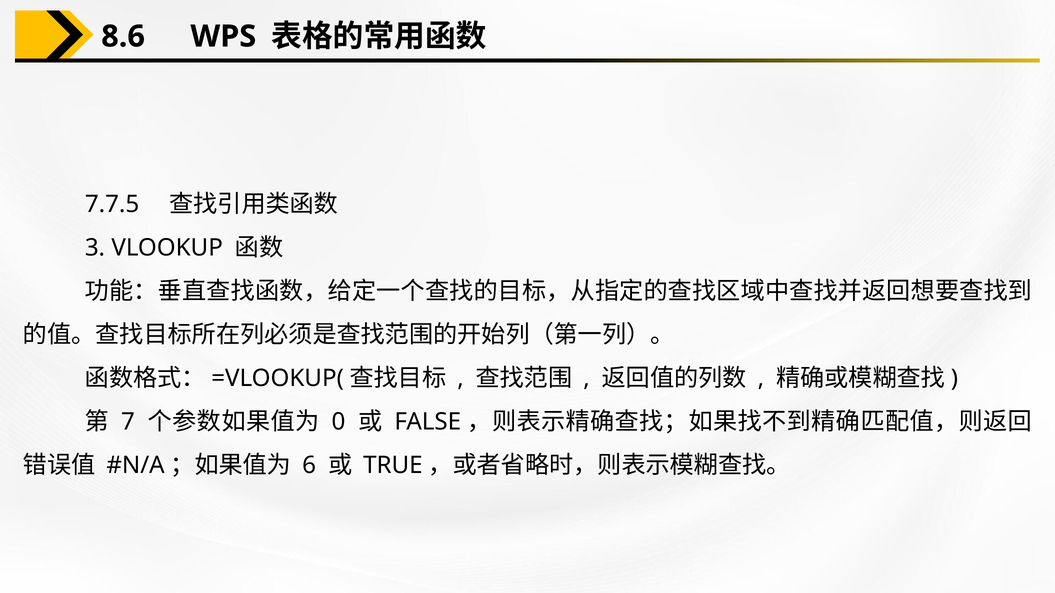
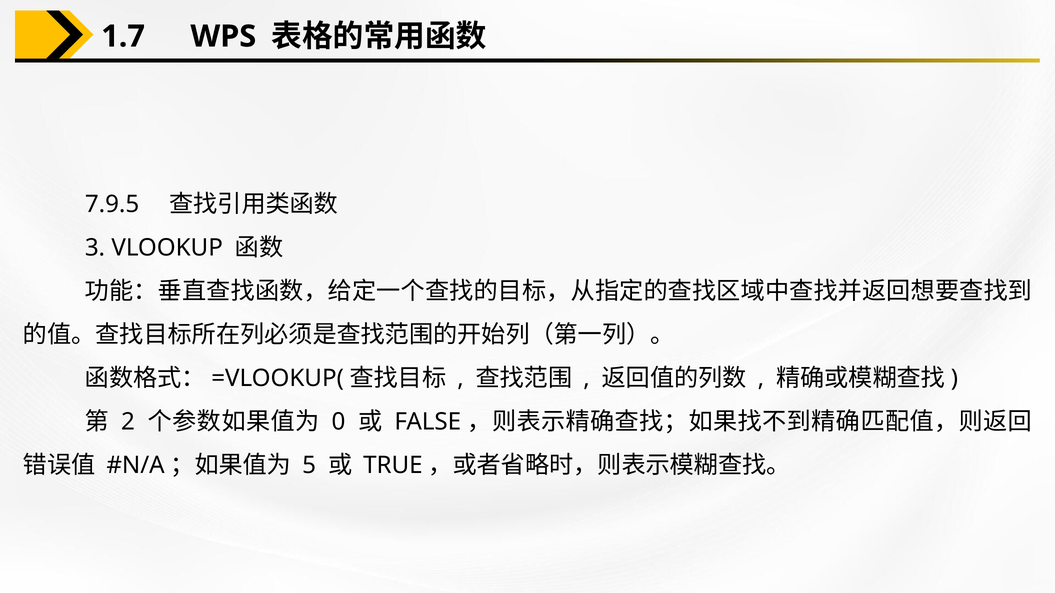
8.6: 8.6 -> 1.7
7.7.5: 7.7.5 -> 7.9.5
7: 7 -> 2
6: 6 -> 5
